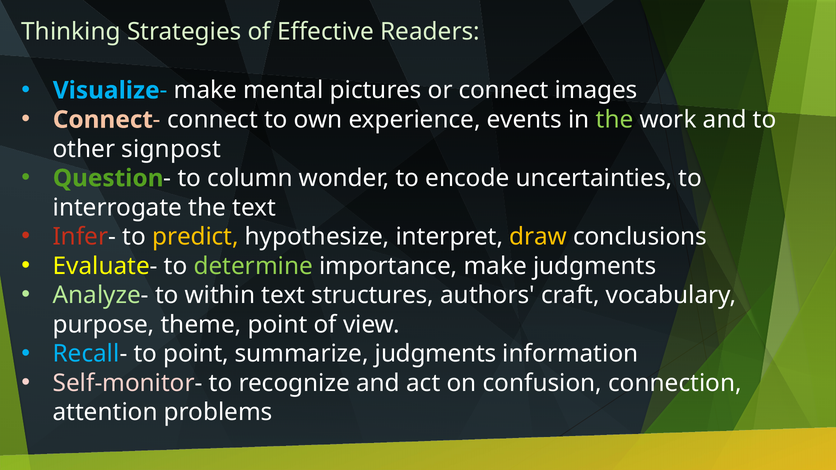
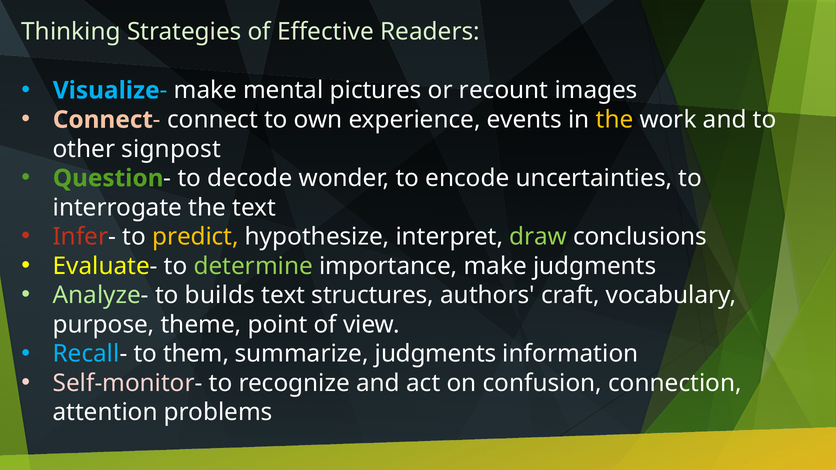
or connect: connect -> recount
the at (615, 120) colour: light green -> yellow
column: column -> decode
draw colour: yellow -> light green
within: within -> builds
to point: point -> them
